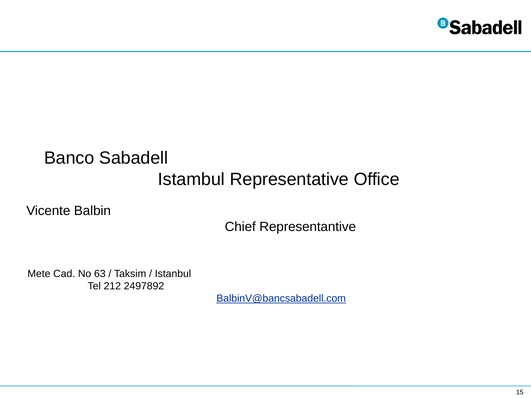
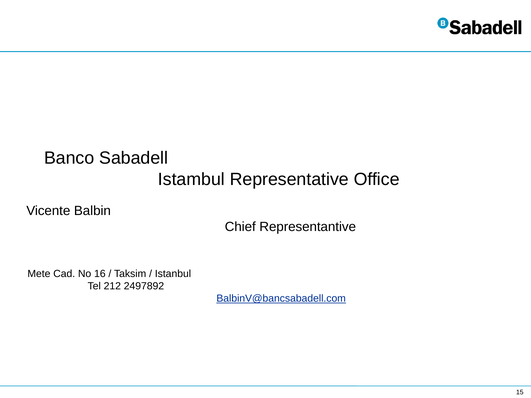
63: 63 -> 16
